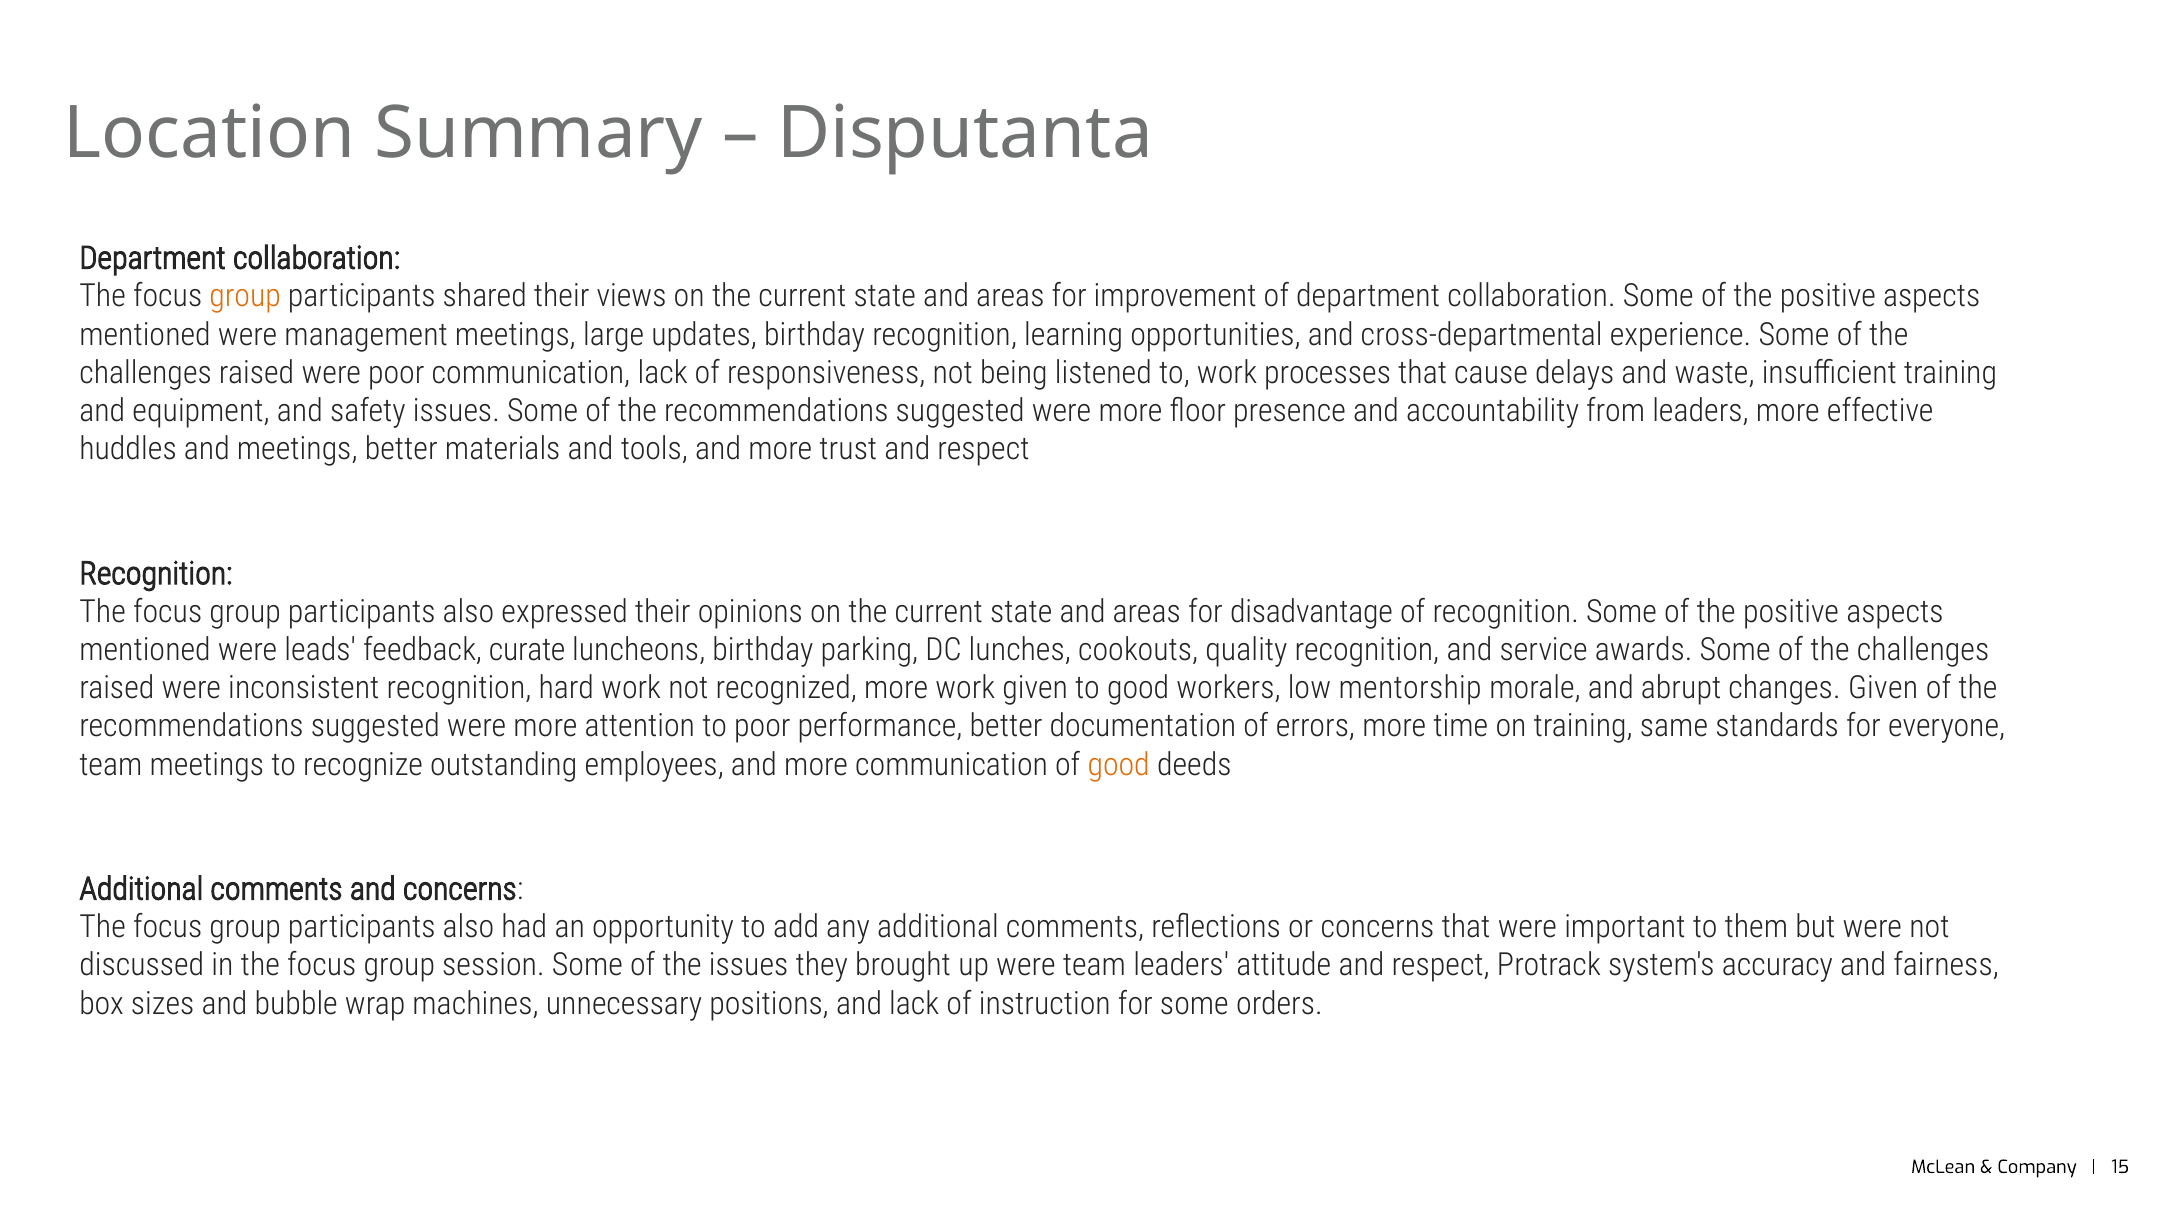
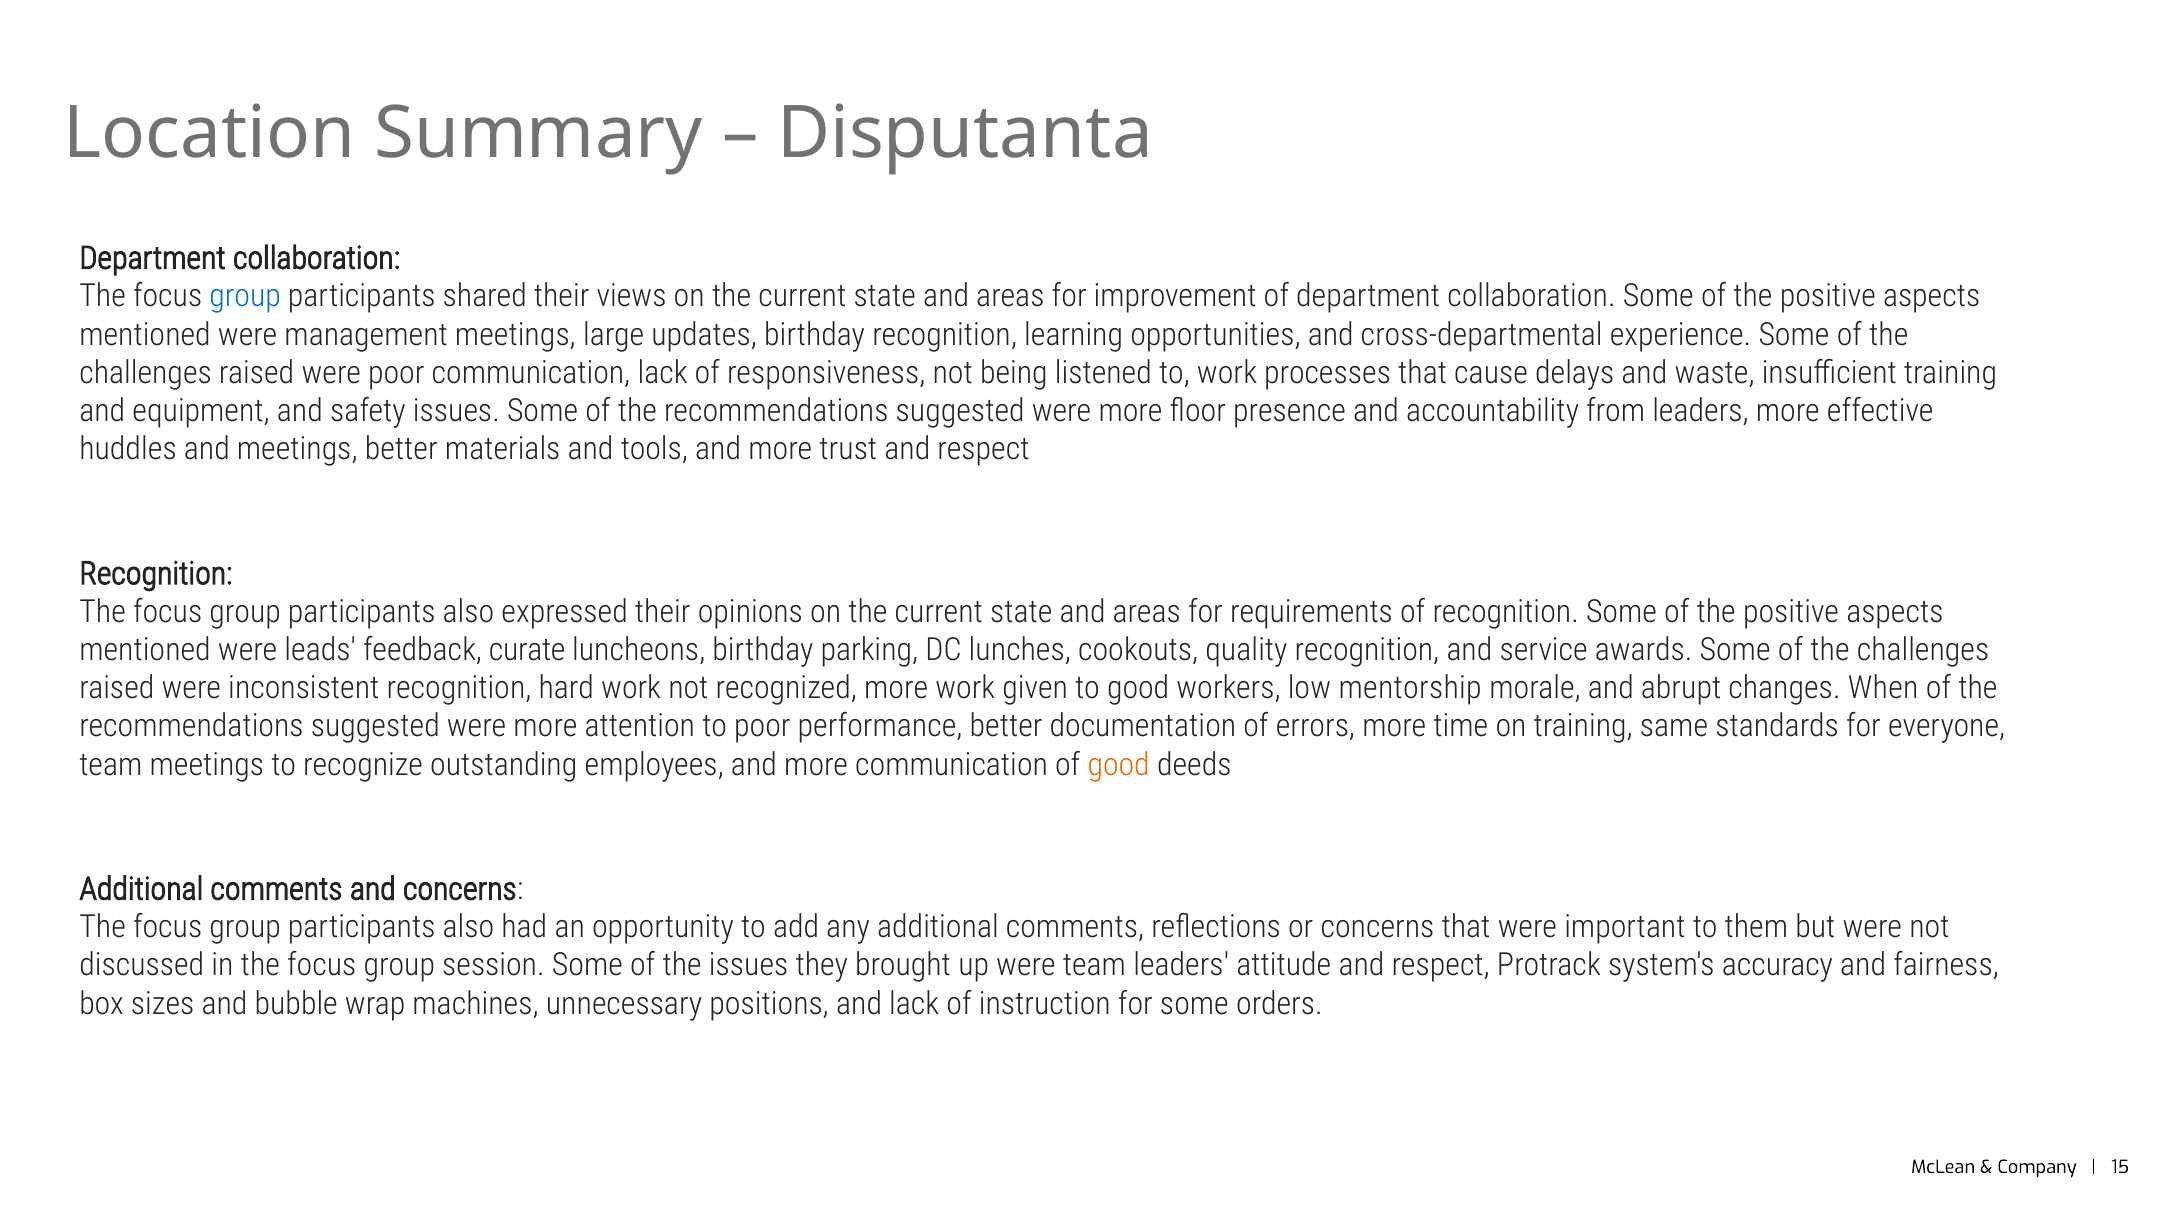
group at (245, 296) colour: orange -> blue
disadvantage: disadvantage -> requirements
changes Given: Given -> When
